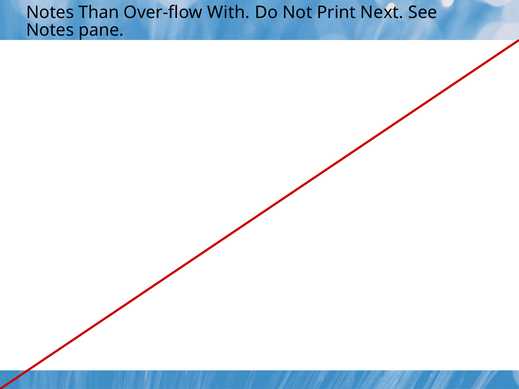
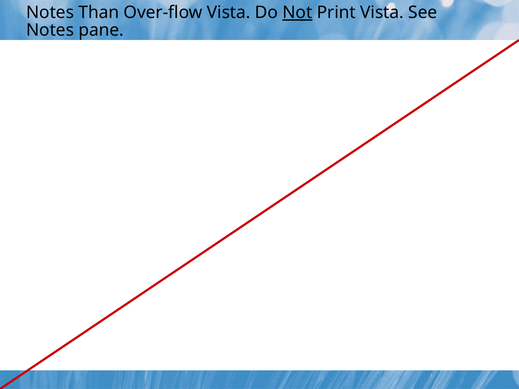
Over-flow With: With -> Vista
Not underline: none -> present
Print Next: Next -> Vista
